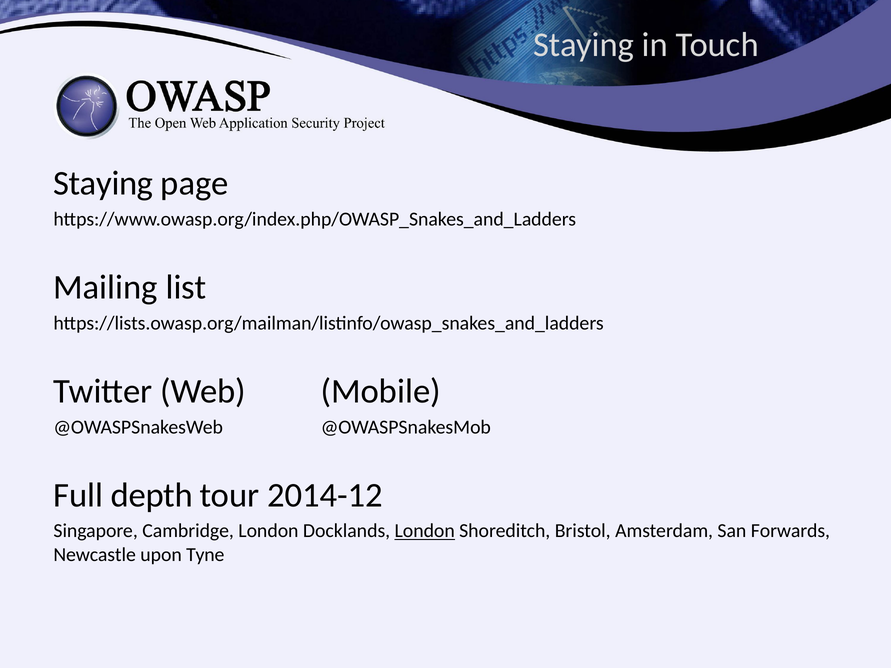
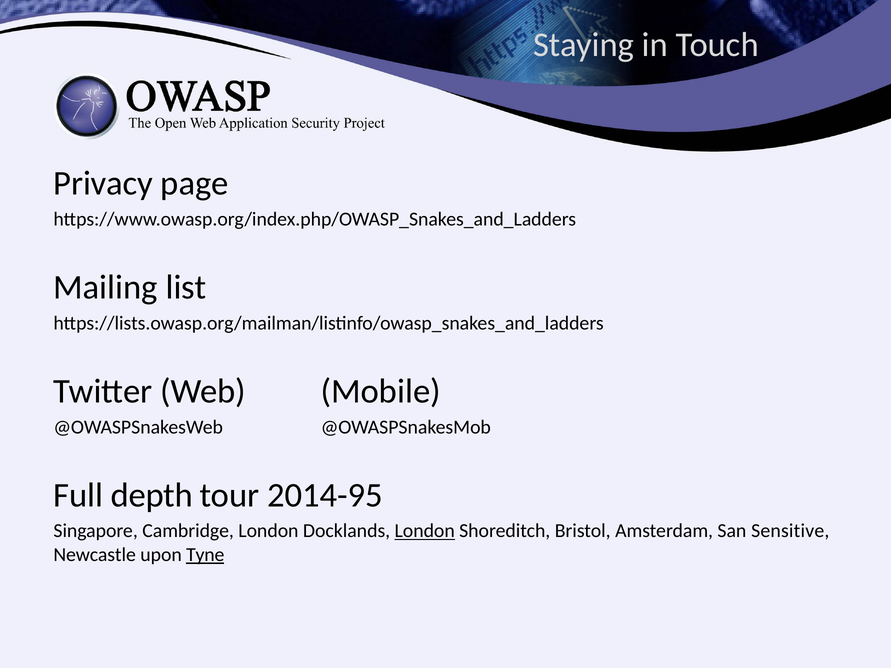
Staying at (103, 184): Staying -> Privacy
2014-12: 2014-12 -> 2014-95
Forwards: Forwards -> Sensitive
Tyne underline: none -> present
